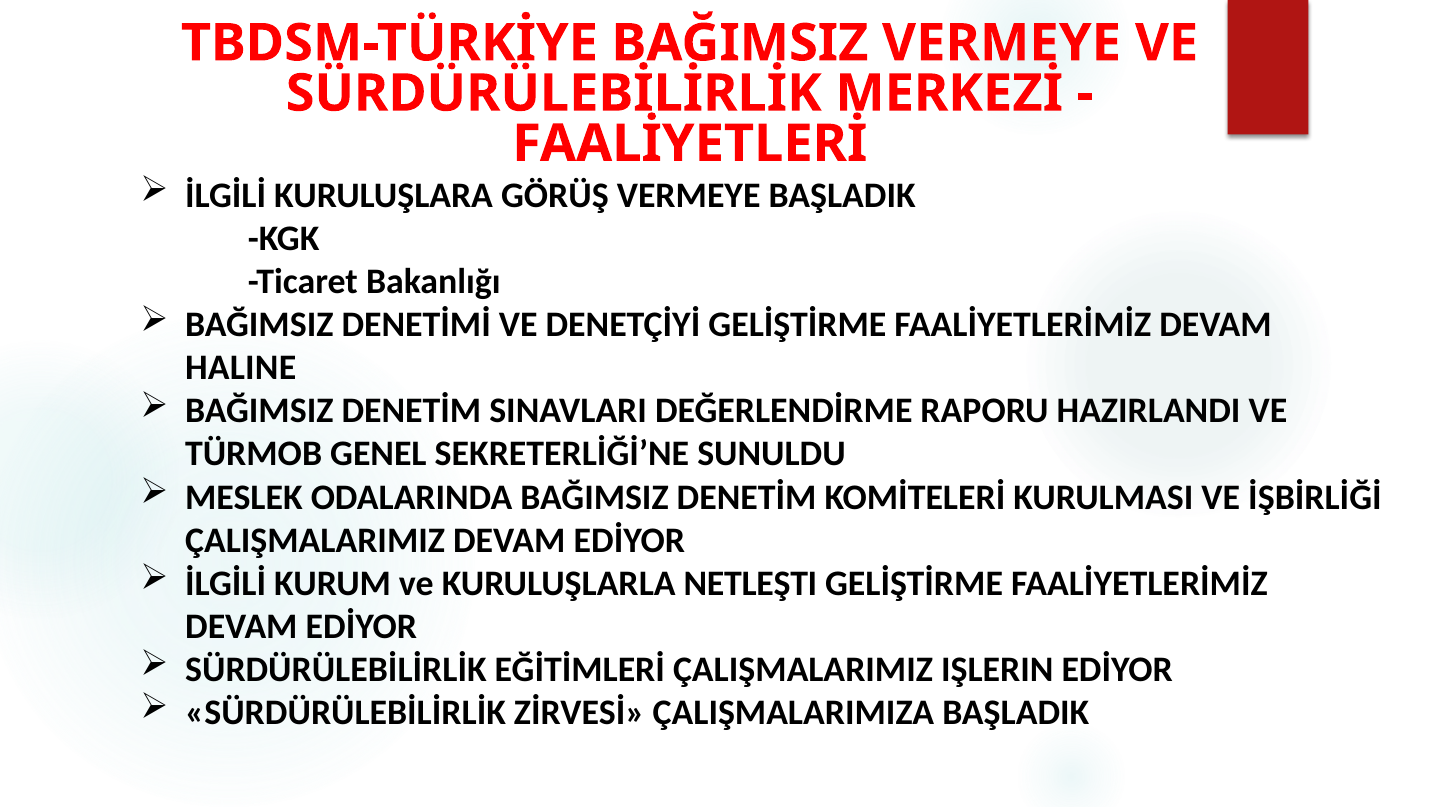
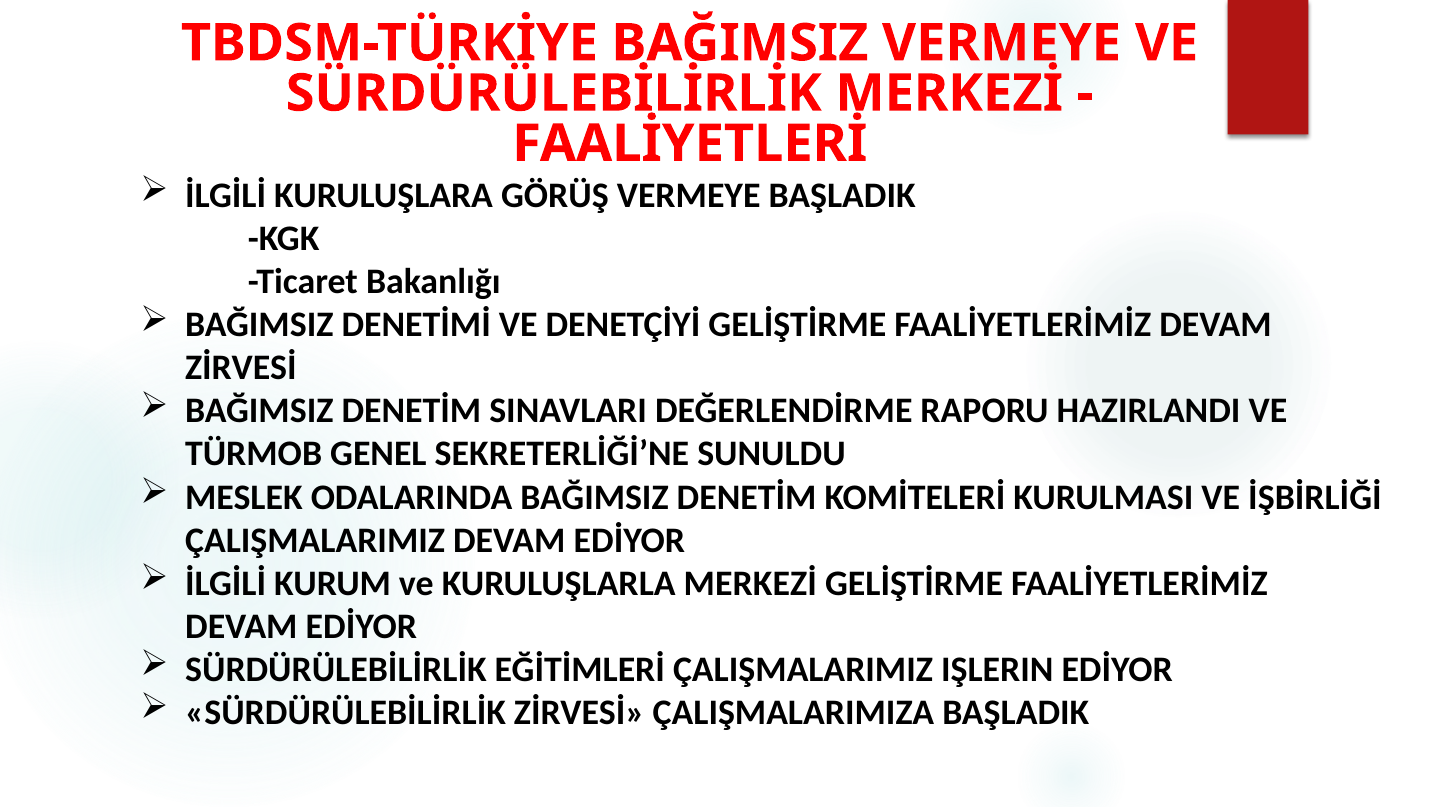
HALINE at (241, 368): HALINE -> ZİRVESİ
KURULUŞLARLA NETLEŞTI: NETLEŞTI -> MERKEZİ
